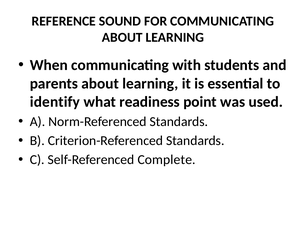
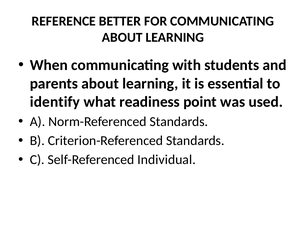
SOUND: SOUND -> BETTER
Complete: Complete -> Individual
